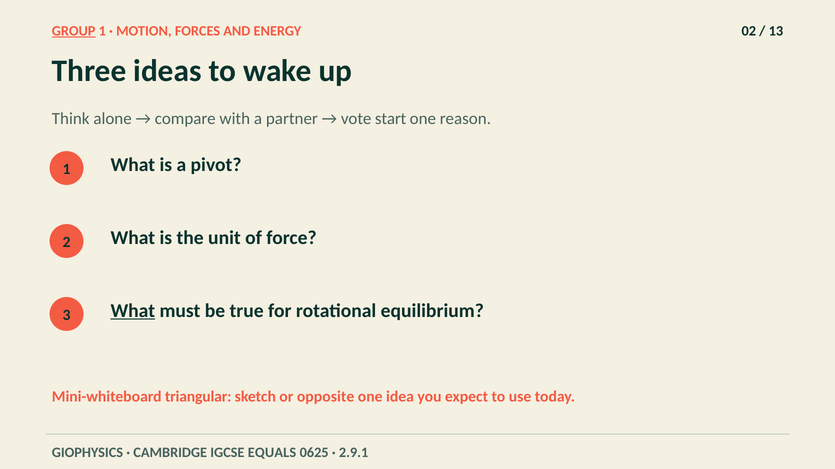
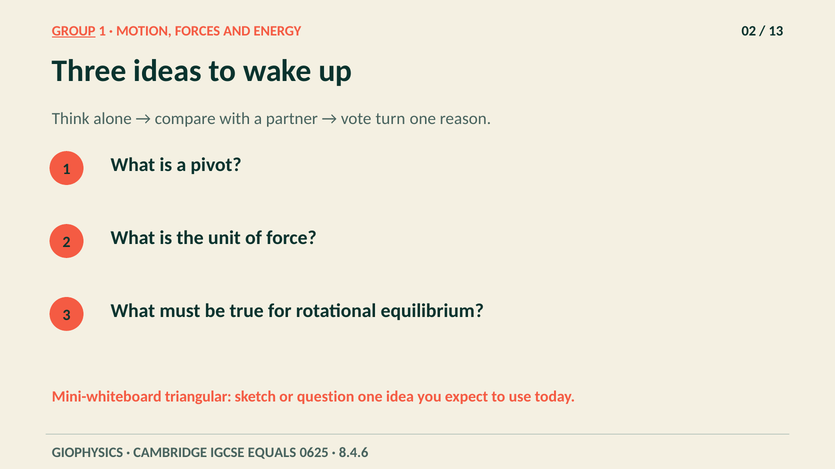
start: start -> turn
What at (133, 311) underline: present -> none
opposite: opposite -> question
2.9.1: 2.9.1 -> 8.4.6
